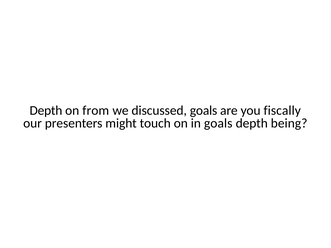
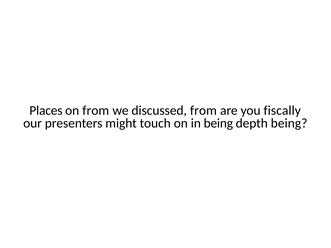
Depth at (46, 111): Depth -> Places
discussed goals: goals -> from
in goals: goals -> being
